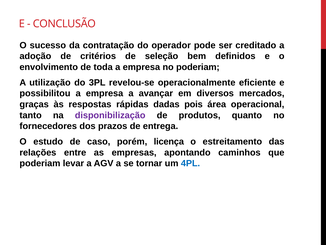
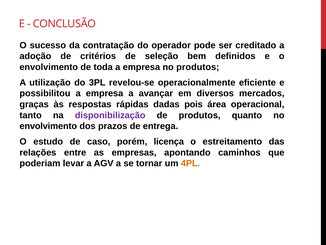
no poderiam: poderiam -> produtos
fornecedores at (48, 126): fornecedores -> envolvimento
4PL colour: blue -> orange
